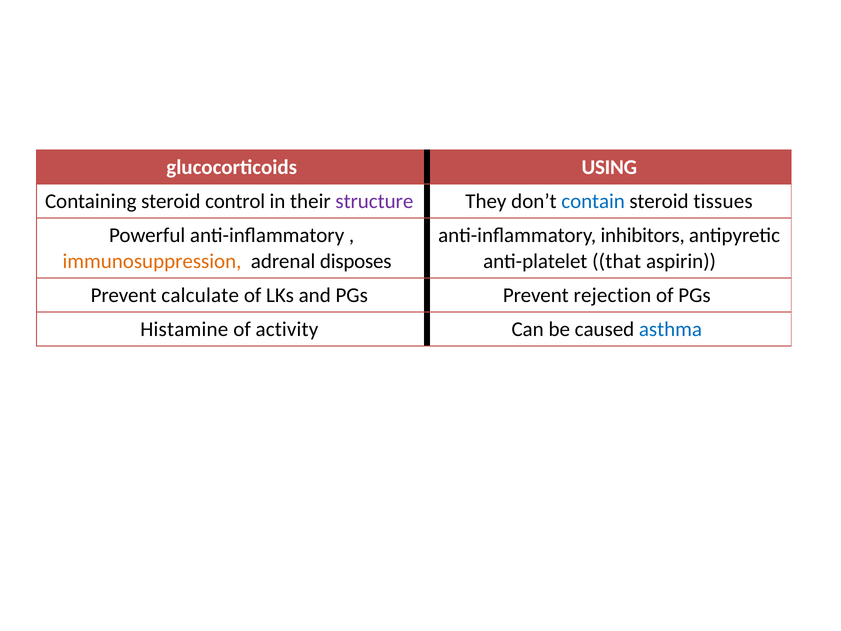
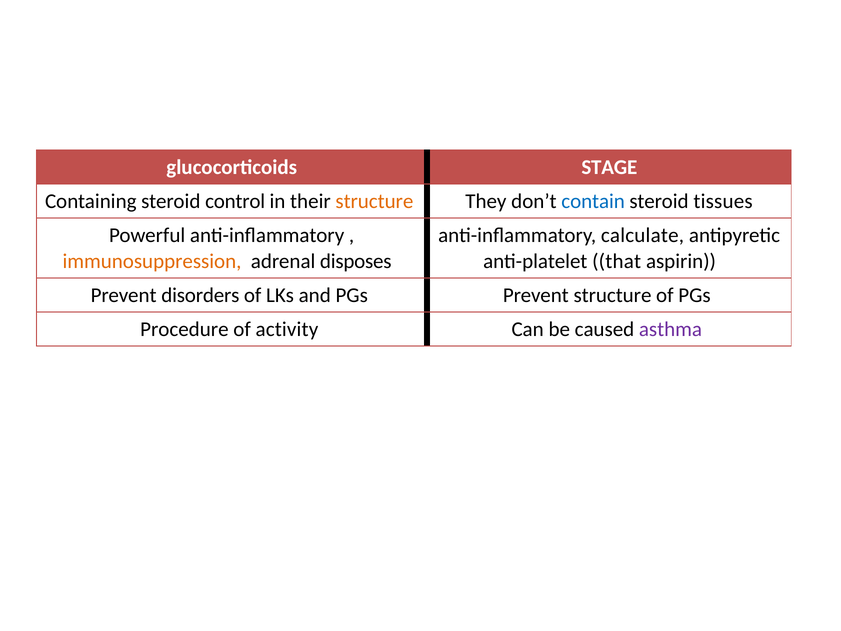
USING: USING -> STAGE
structure at (374, 201) colour: purple -> orange
inhibitors: inhibitors -> calculate
calculate: calculate -> disorders
Prevent rejection: rejection -> structure
Histamine: Histamine -> Procedure
asthma colour: blue -> purple
